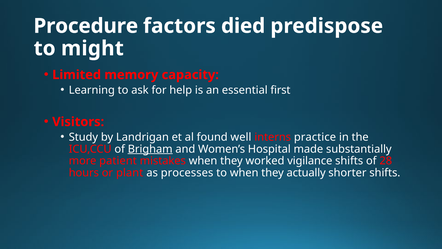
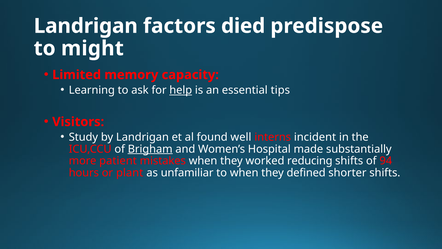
Procedure at (86, 26): Procedure -> Landrigan
help underline: none -> present
first: first -> tips
practice: practice -> incident
vigilance: vigilance -> reducing
28: 28 -> 94
processes: processes -> unfamiliar
actually: actually -> defined
